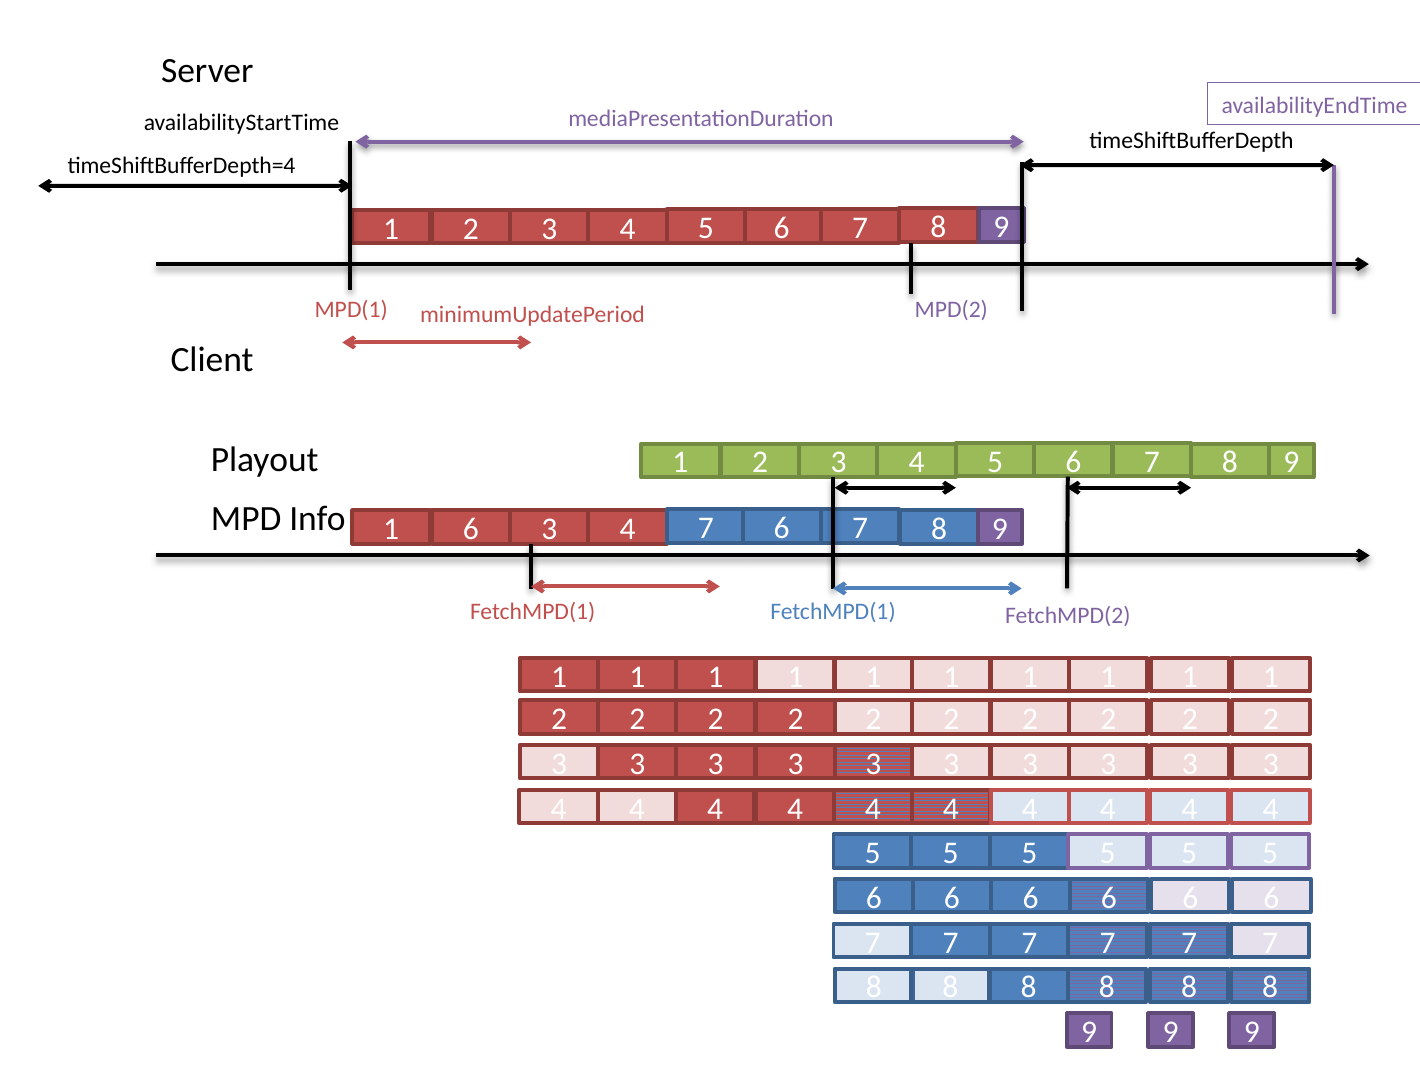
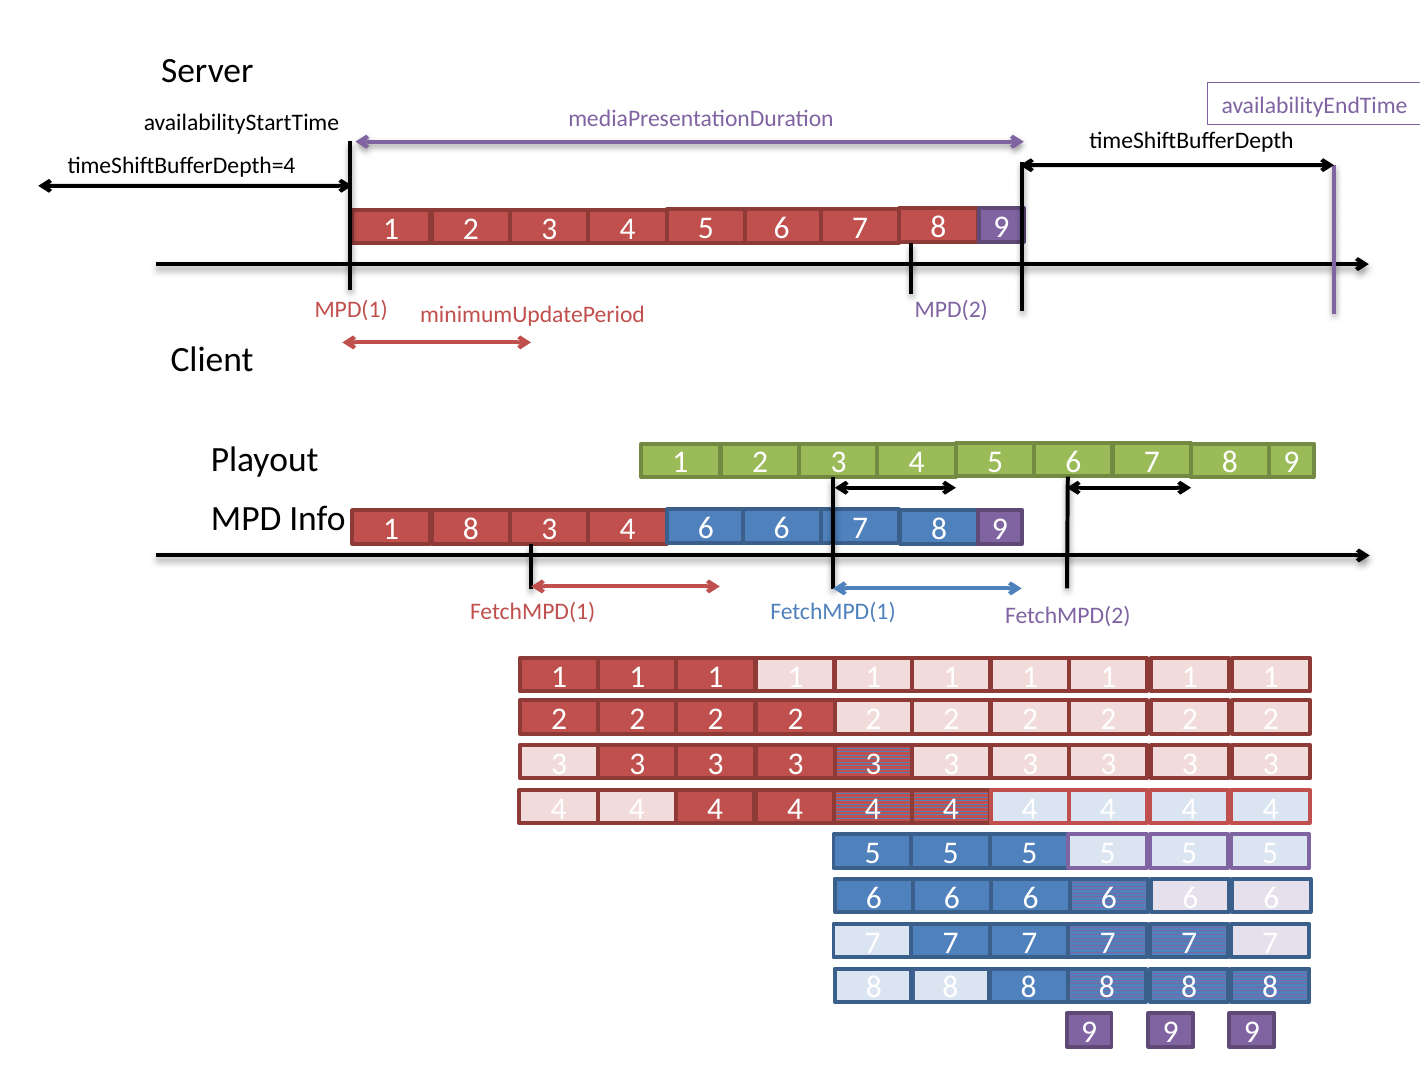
Info 7: 7 -> 6
1 6: 6 -> 8
